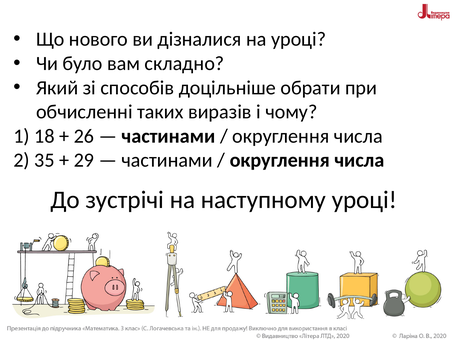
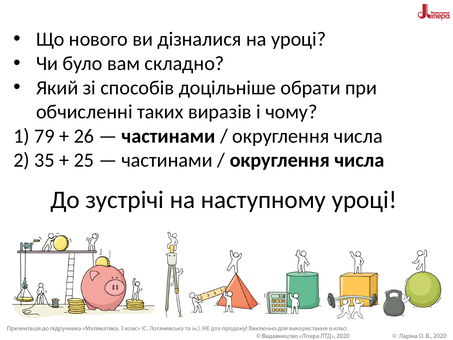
18: 18 -> 79
29: 29 -> 25
